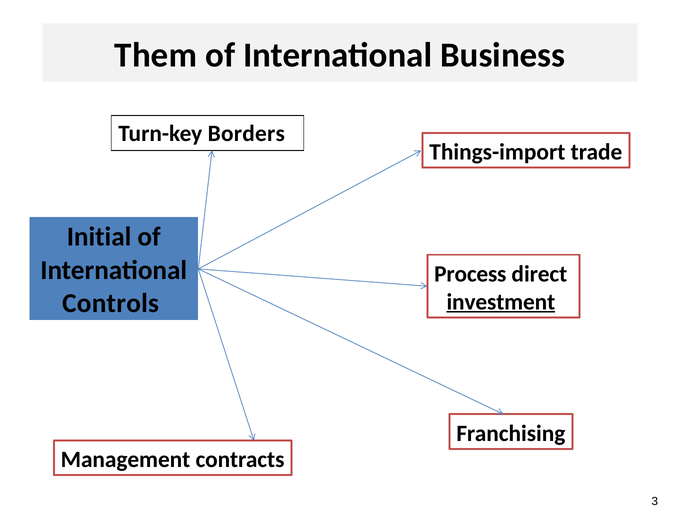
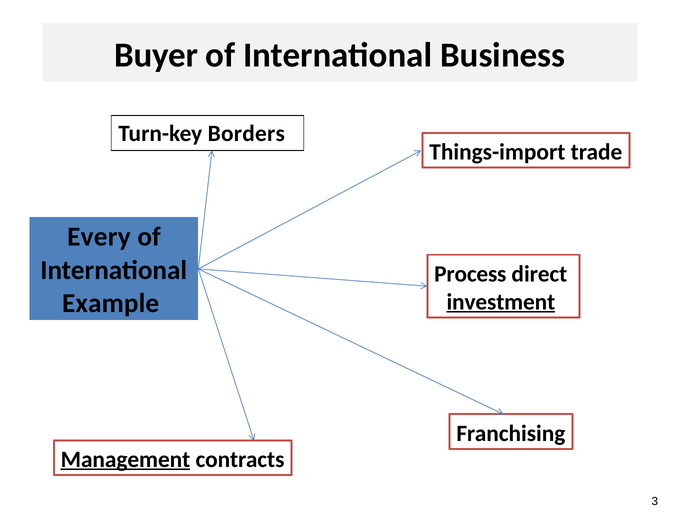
Them: Them -> Buyer
Initial: Initial -> Every
Controls: Controls -> Example
Management underline: none -> present
